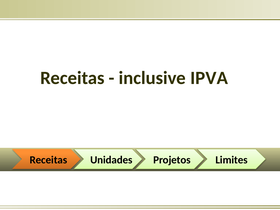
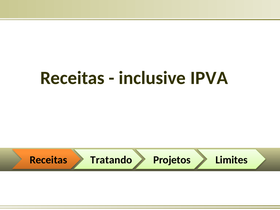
Unidades: Unidades -> Tratando
